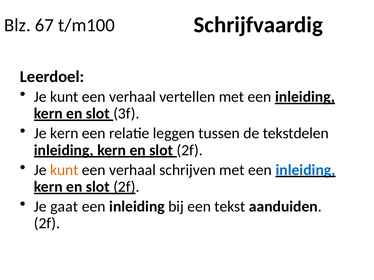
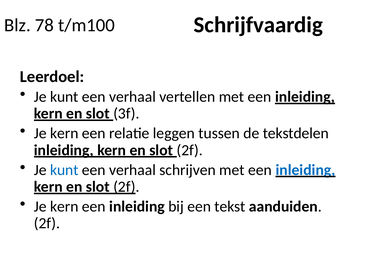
67: 67 -> 78
kunt at (64, 170) colour: orange -> blue
gaat at (64, 207): gaat -> kern
